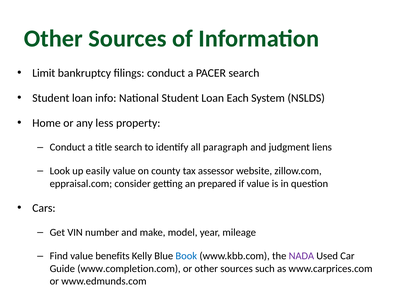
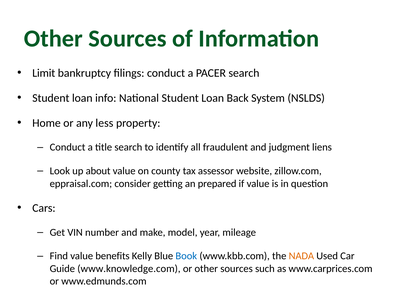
Each: Each -> Back
paragraph: paragraph -> fraudulent
easily: easily -> about
NADA colour: purple -> orange
www.completion.com: www.completion.com -> www.knowledge.com
